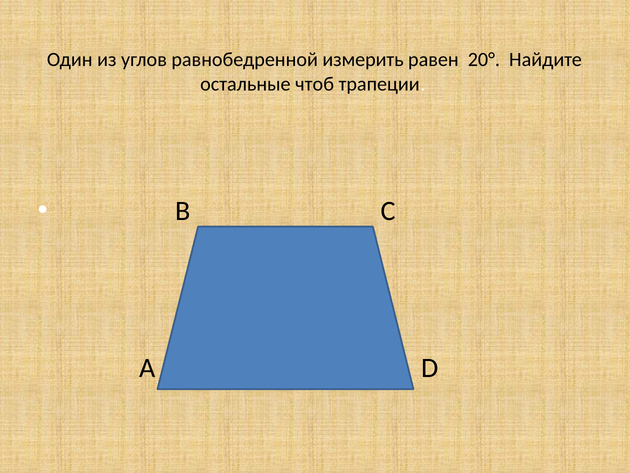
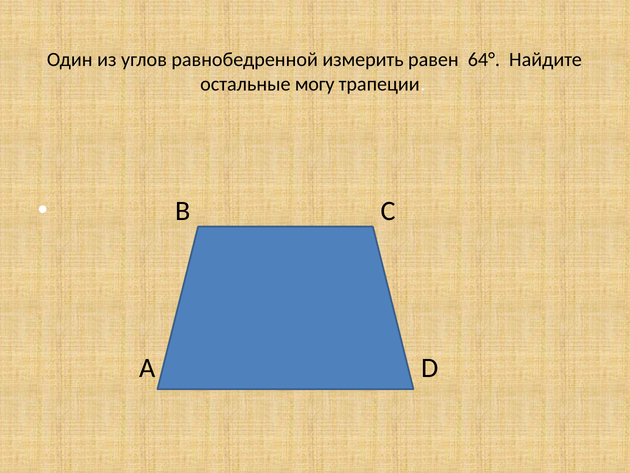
20°: 20° -> 64°
чтоб: чтоб -> могу
